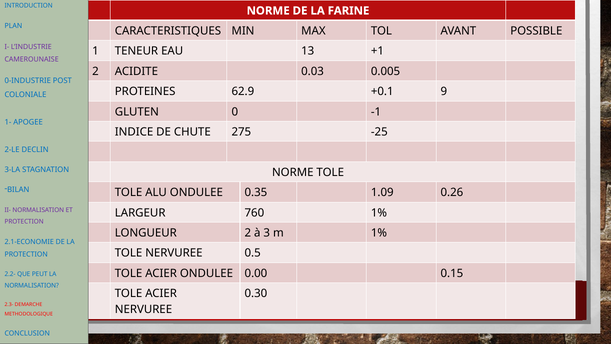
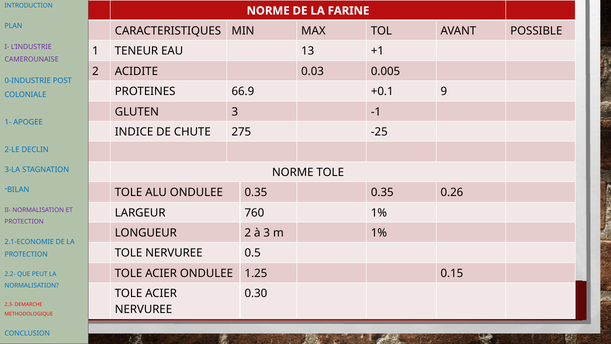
62.9: 62.9 -> 66.9
GLUTEN 0: 0 -> 3
0.35 1.09: 1.09 -> 0.35
0.00: 0.00 -> 1.25
